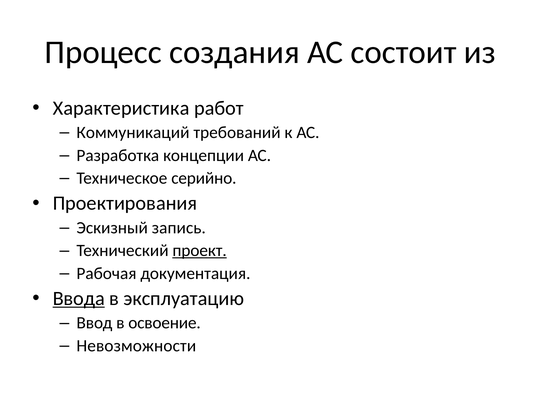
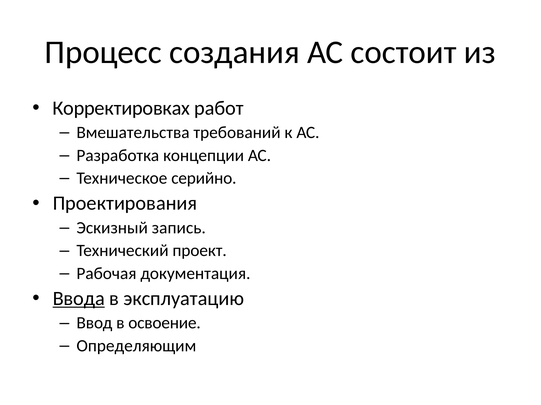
Характеристика: Характеристика -> Корректировках
Коммуникаций: Коммуникаций -> Вмешательства
проект underline: present -> none
Невозможности: Невозможности -> Определяющим
